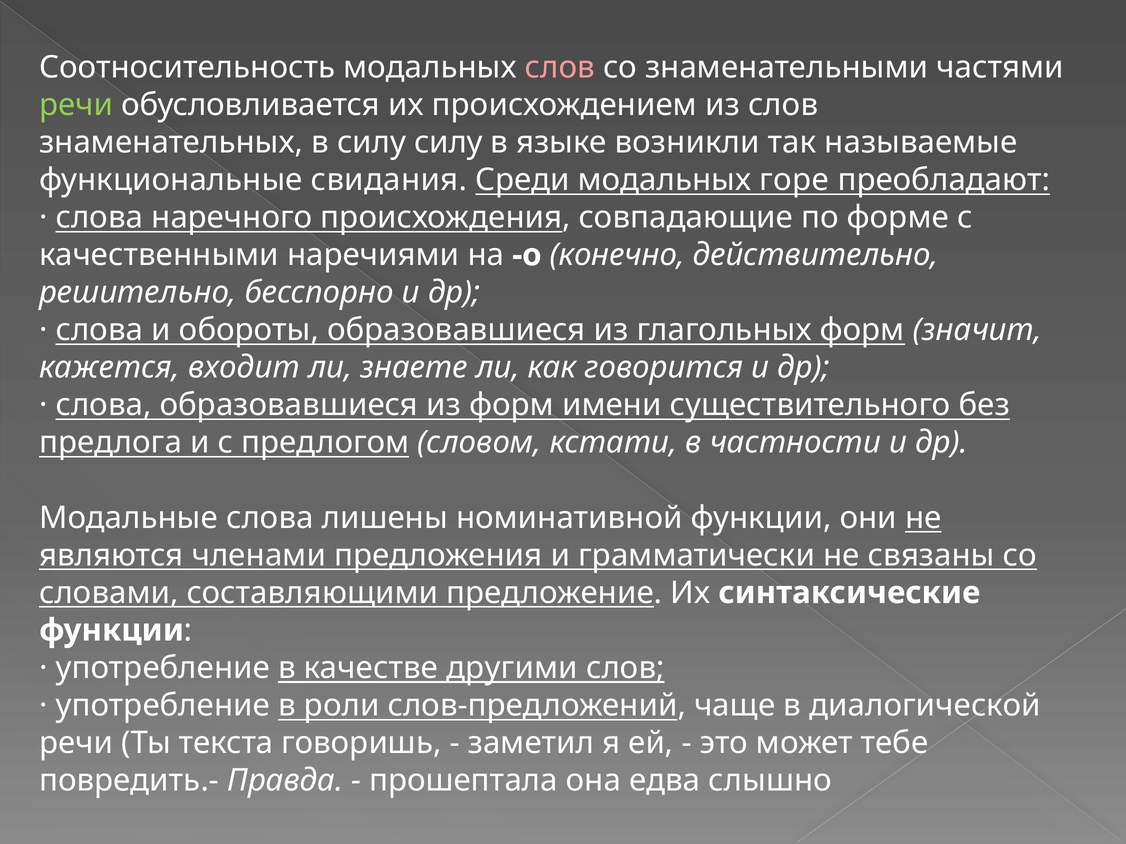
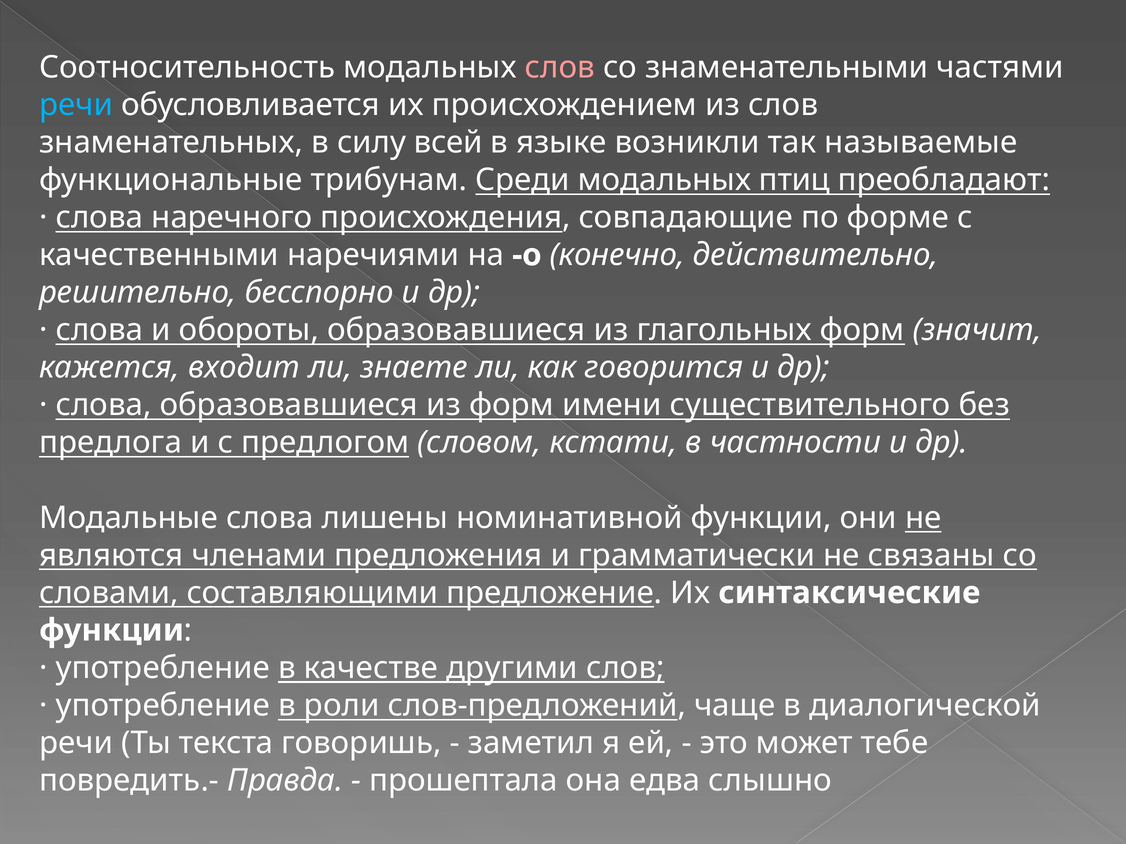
речи at (76, 105) colour: light green -> light blue
силу силу: силу -> всей
свидания: свидания -> трибунам
горе: горе -> птиц
